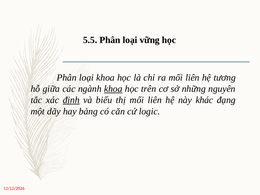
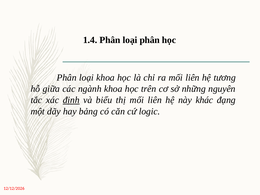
5.5: 5.5 -> 1.4
loại vững: vững -> phân
khoa at (113, 89) underline: present -> none
